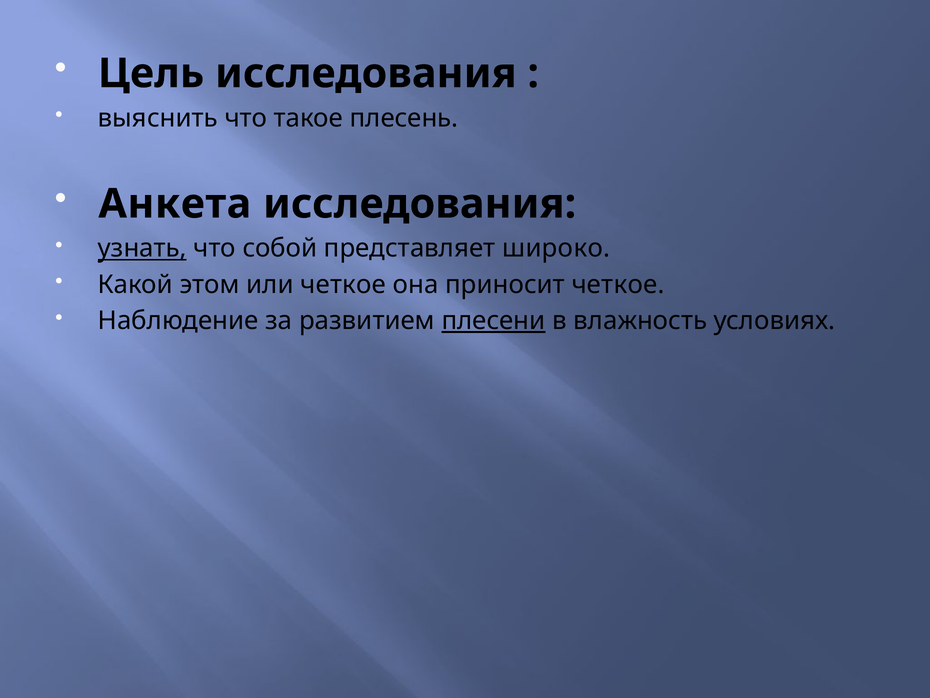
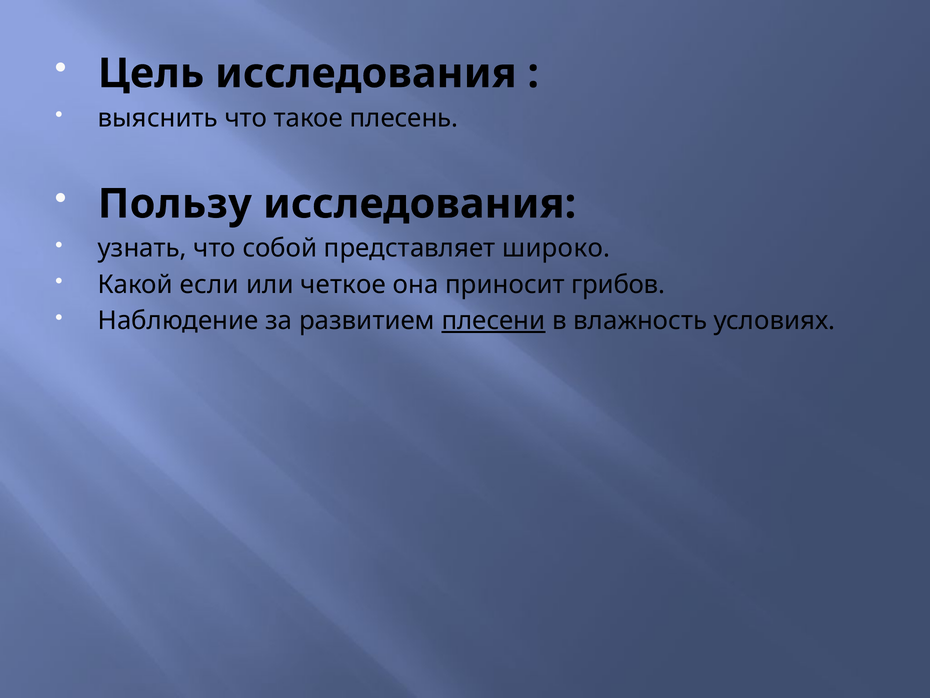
Анкета: Анкета -> Пользу
узнать underline: present -> none
этом: этом -> если
приносит четкое: четкое -> грибов
